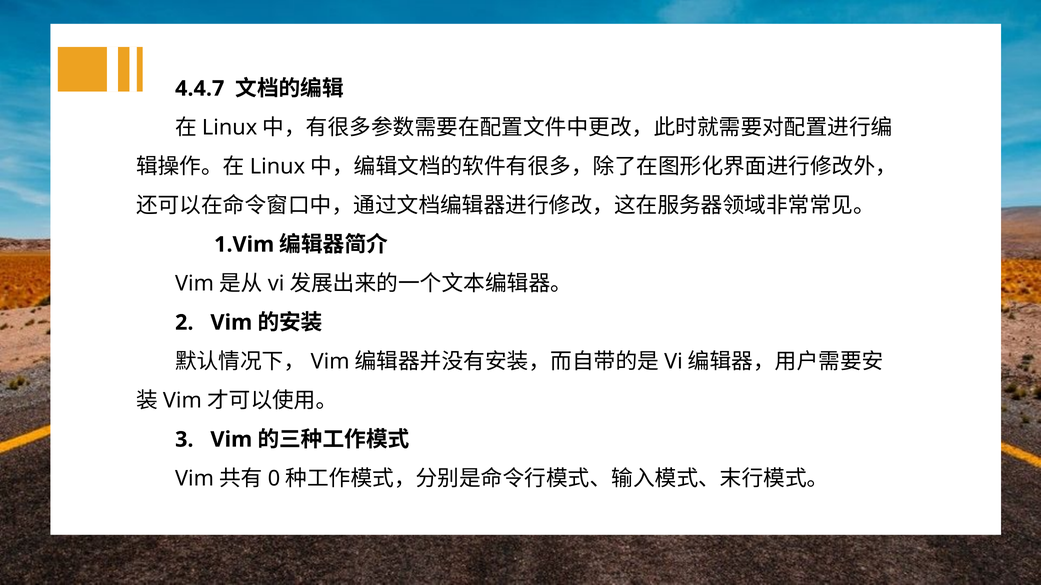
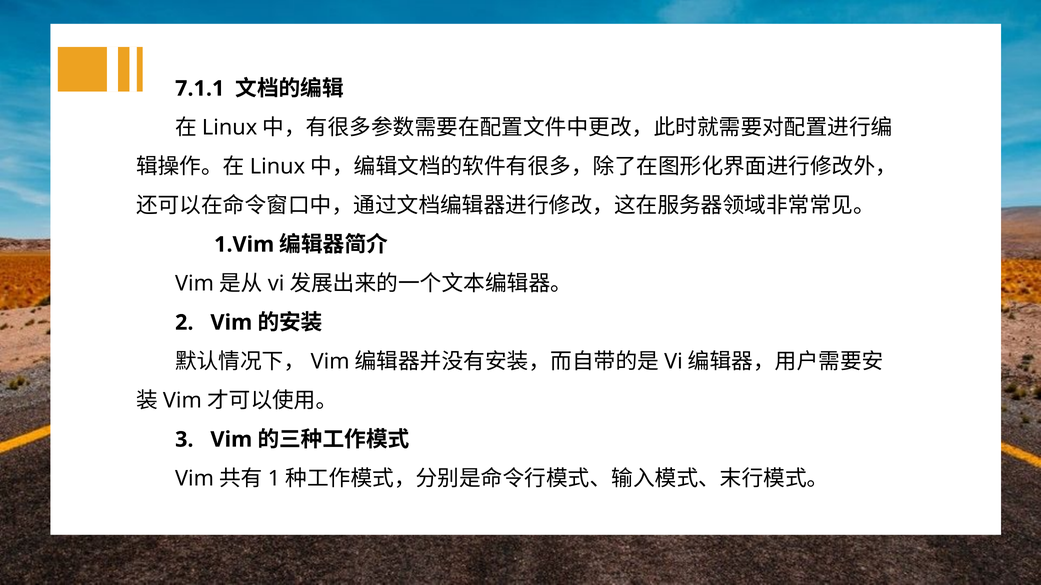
4.4.7: 4.4.7 -> 7.1.1
0: 0 -> 1
